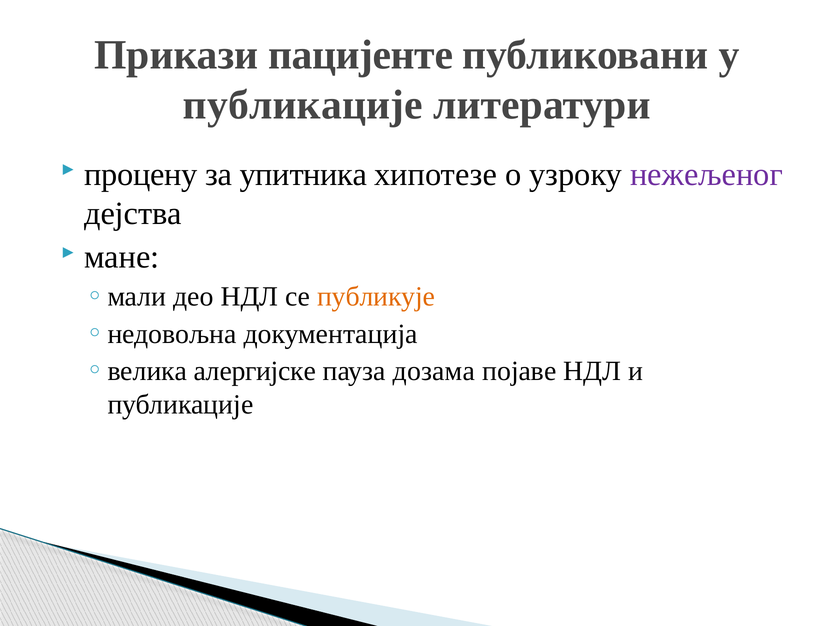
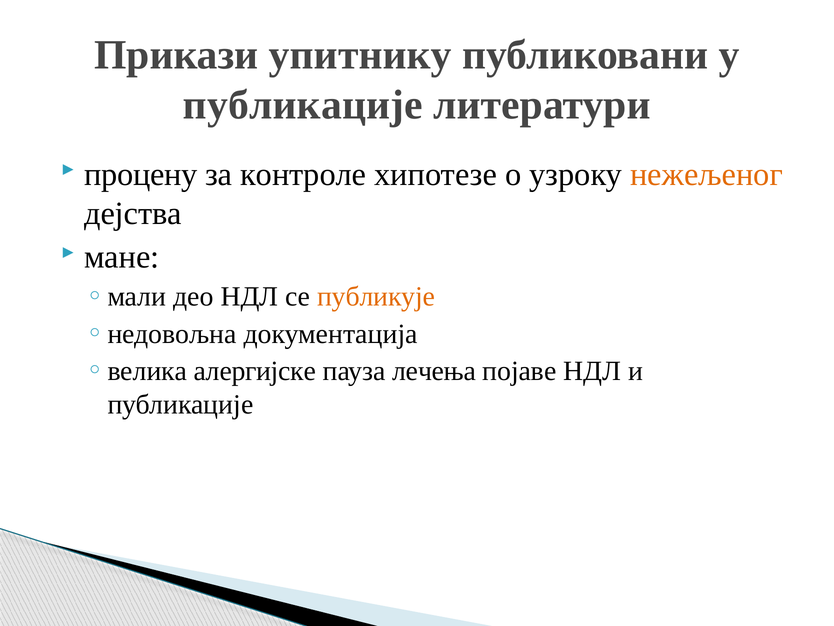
пацијенте: пацијенте -> упитнику
упитника: упитника -> контроле
нежељеног colour: purple -> orange
дозама: дозама -> лечења
